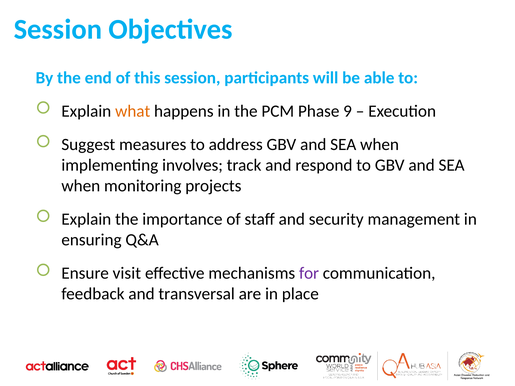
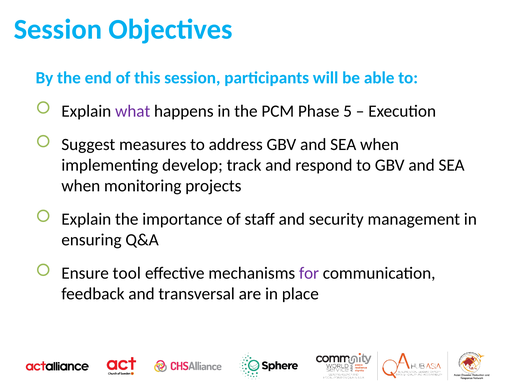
what colour: orange -> purple
9: 9 -> 5
involves: involves -> develop
visit: visit -> tool
